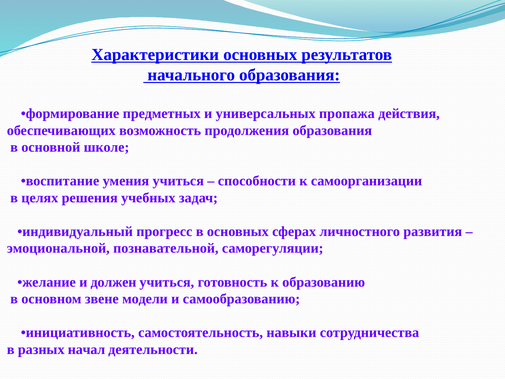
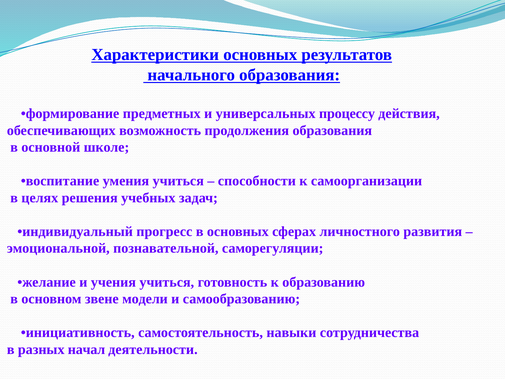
пропажа: пропажа -> процессу
должен: должен -> учения
